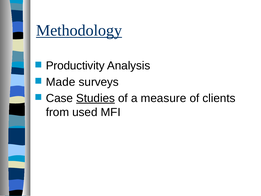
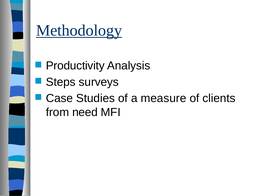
Made: Made -> Steps
Studies underline: present -> none
used: used -> need
